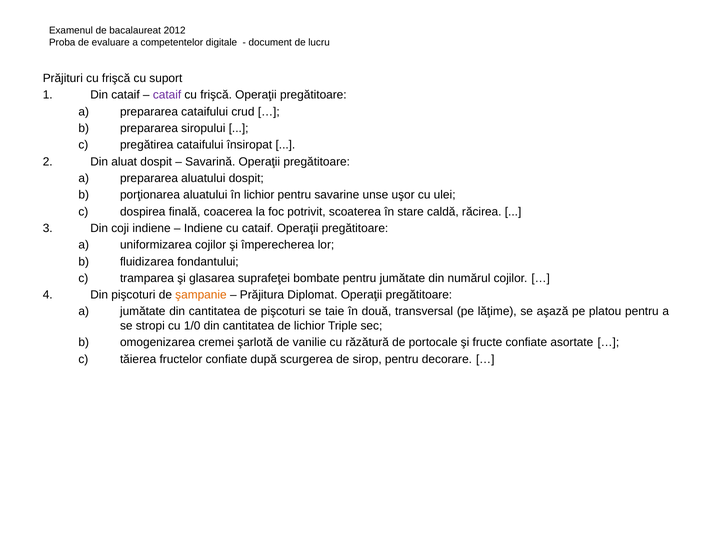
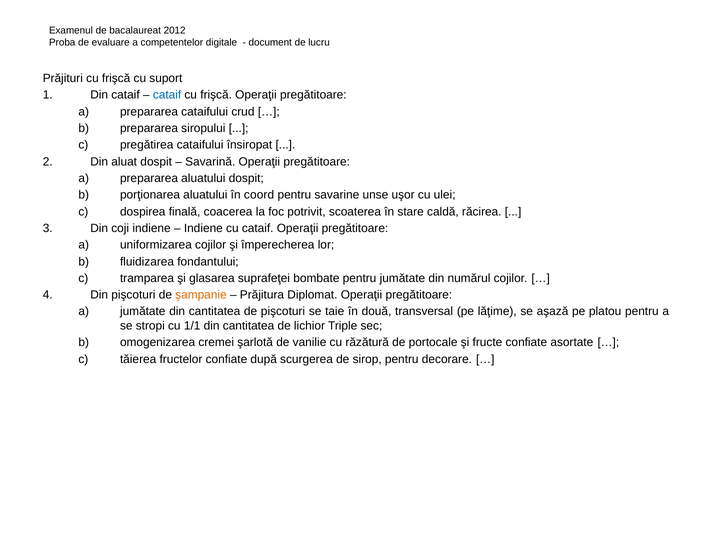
cataif at (167, 95) colour: purple -> blue
în lichior: lichior -> coord
1/0: 1/0 -> 1/1
